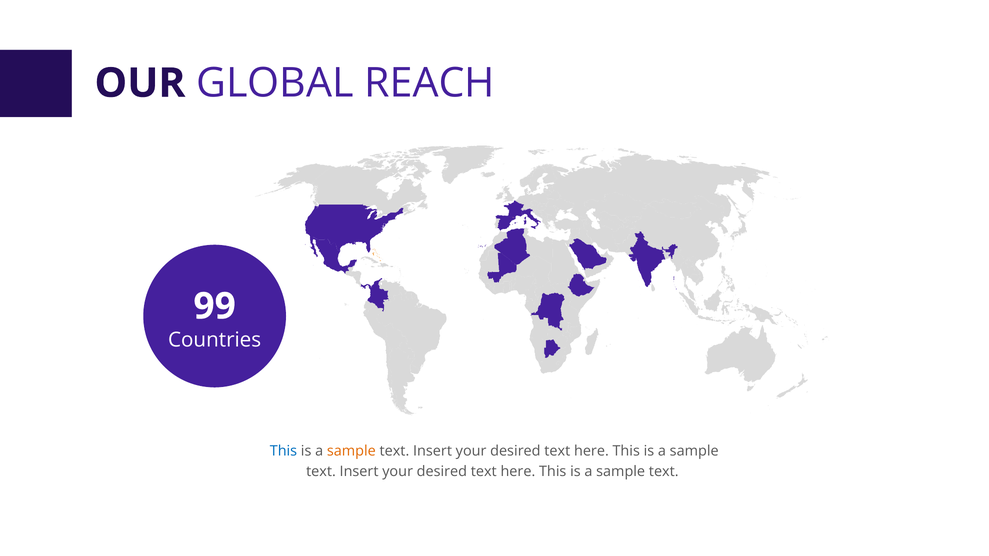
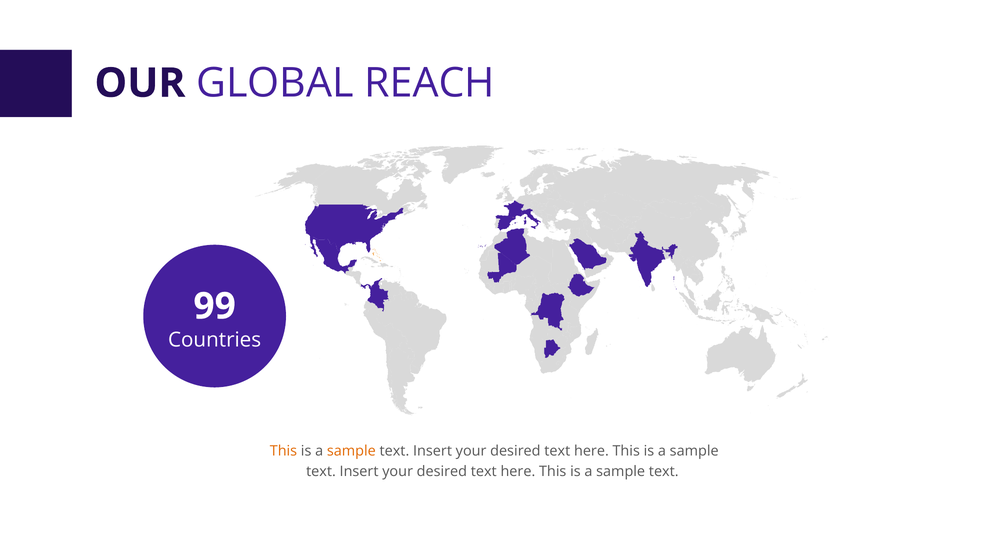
This at (283, 451) colour: blue -> orange
